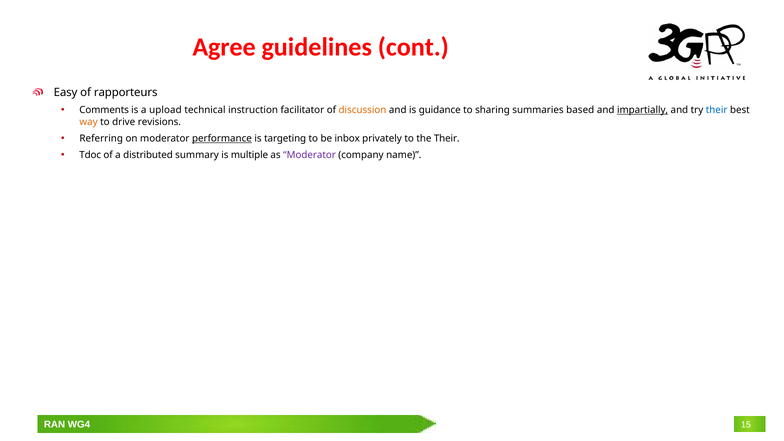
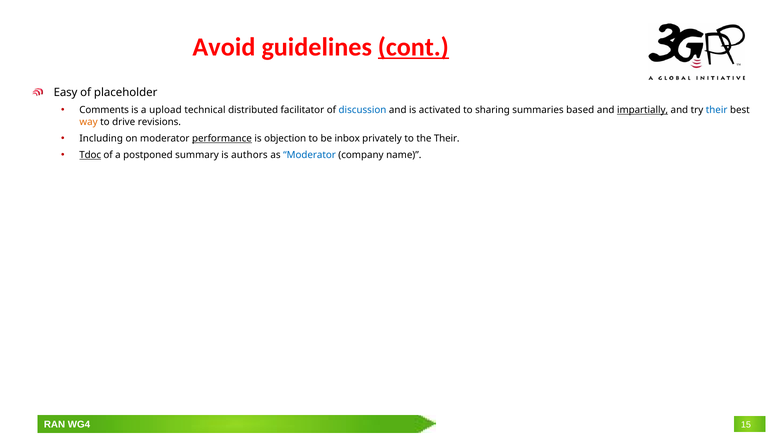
Agree: Agree -> Avoid
cont underline: none -> present
rapporteurs: rapporteurs -> placeholder
instruction: instruction -> distributed
discussion colour: orange -> blue
guidance: guidance -> activated
Referring: Referring -> Including
targeting: targeting -> objection
Tdoc underline: none -> present
distributed: distributed -> postponed
multiple: multiple -> authors
Moderator at (310, 155) colour: purple -> blue
